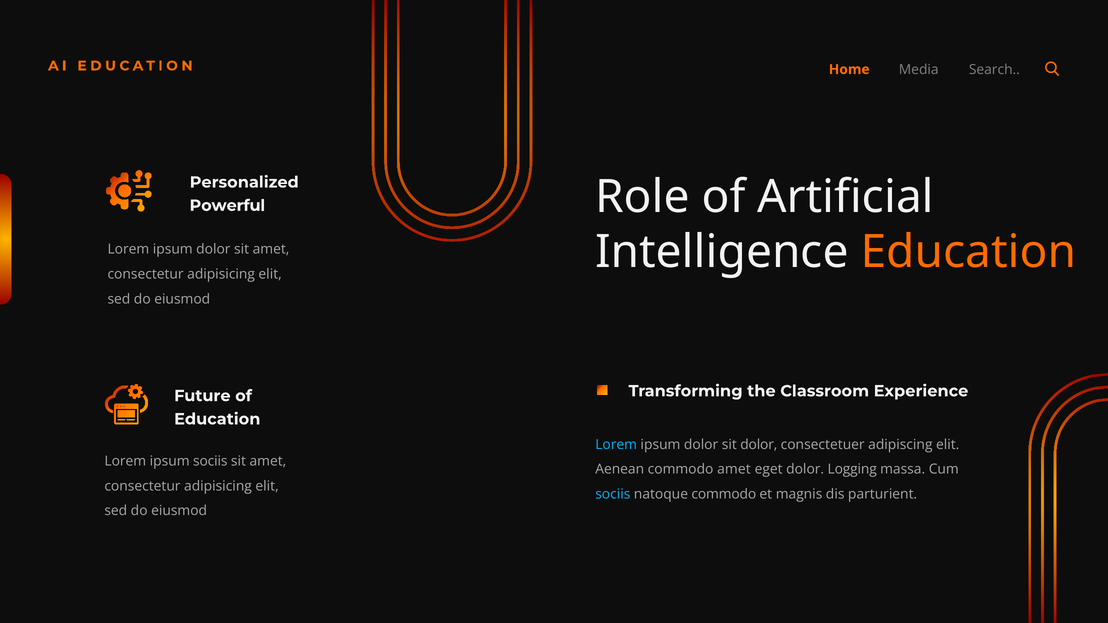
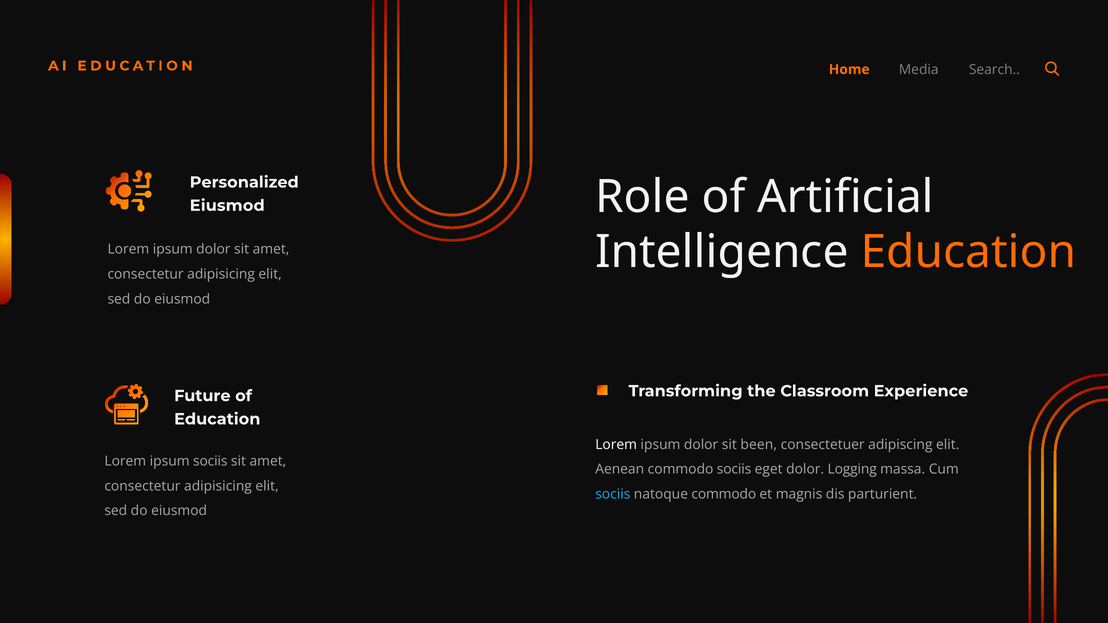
Powerful at (227, 206): Powerful -> Eiusmod
Lorem at (616, 445) colour: light blue -> white
sit dolor: dolor -> been
commodo amet: amet -> sociis
